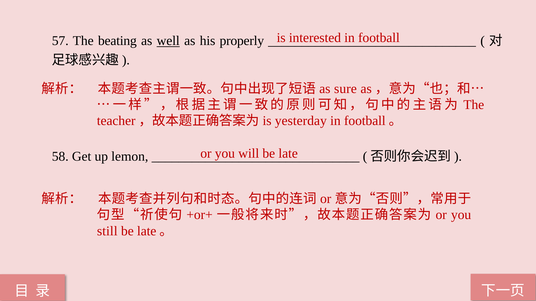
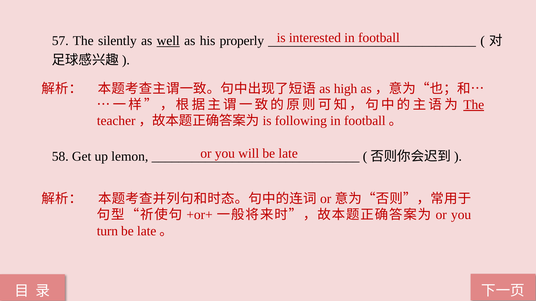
beating: beating -> silently
sure: sure -> high
The at (474, 105) underline: none -> present
yesterday: yesterday -> following
still: still -> turn
